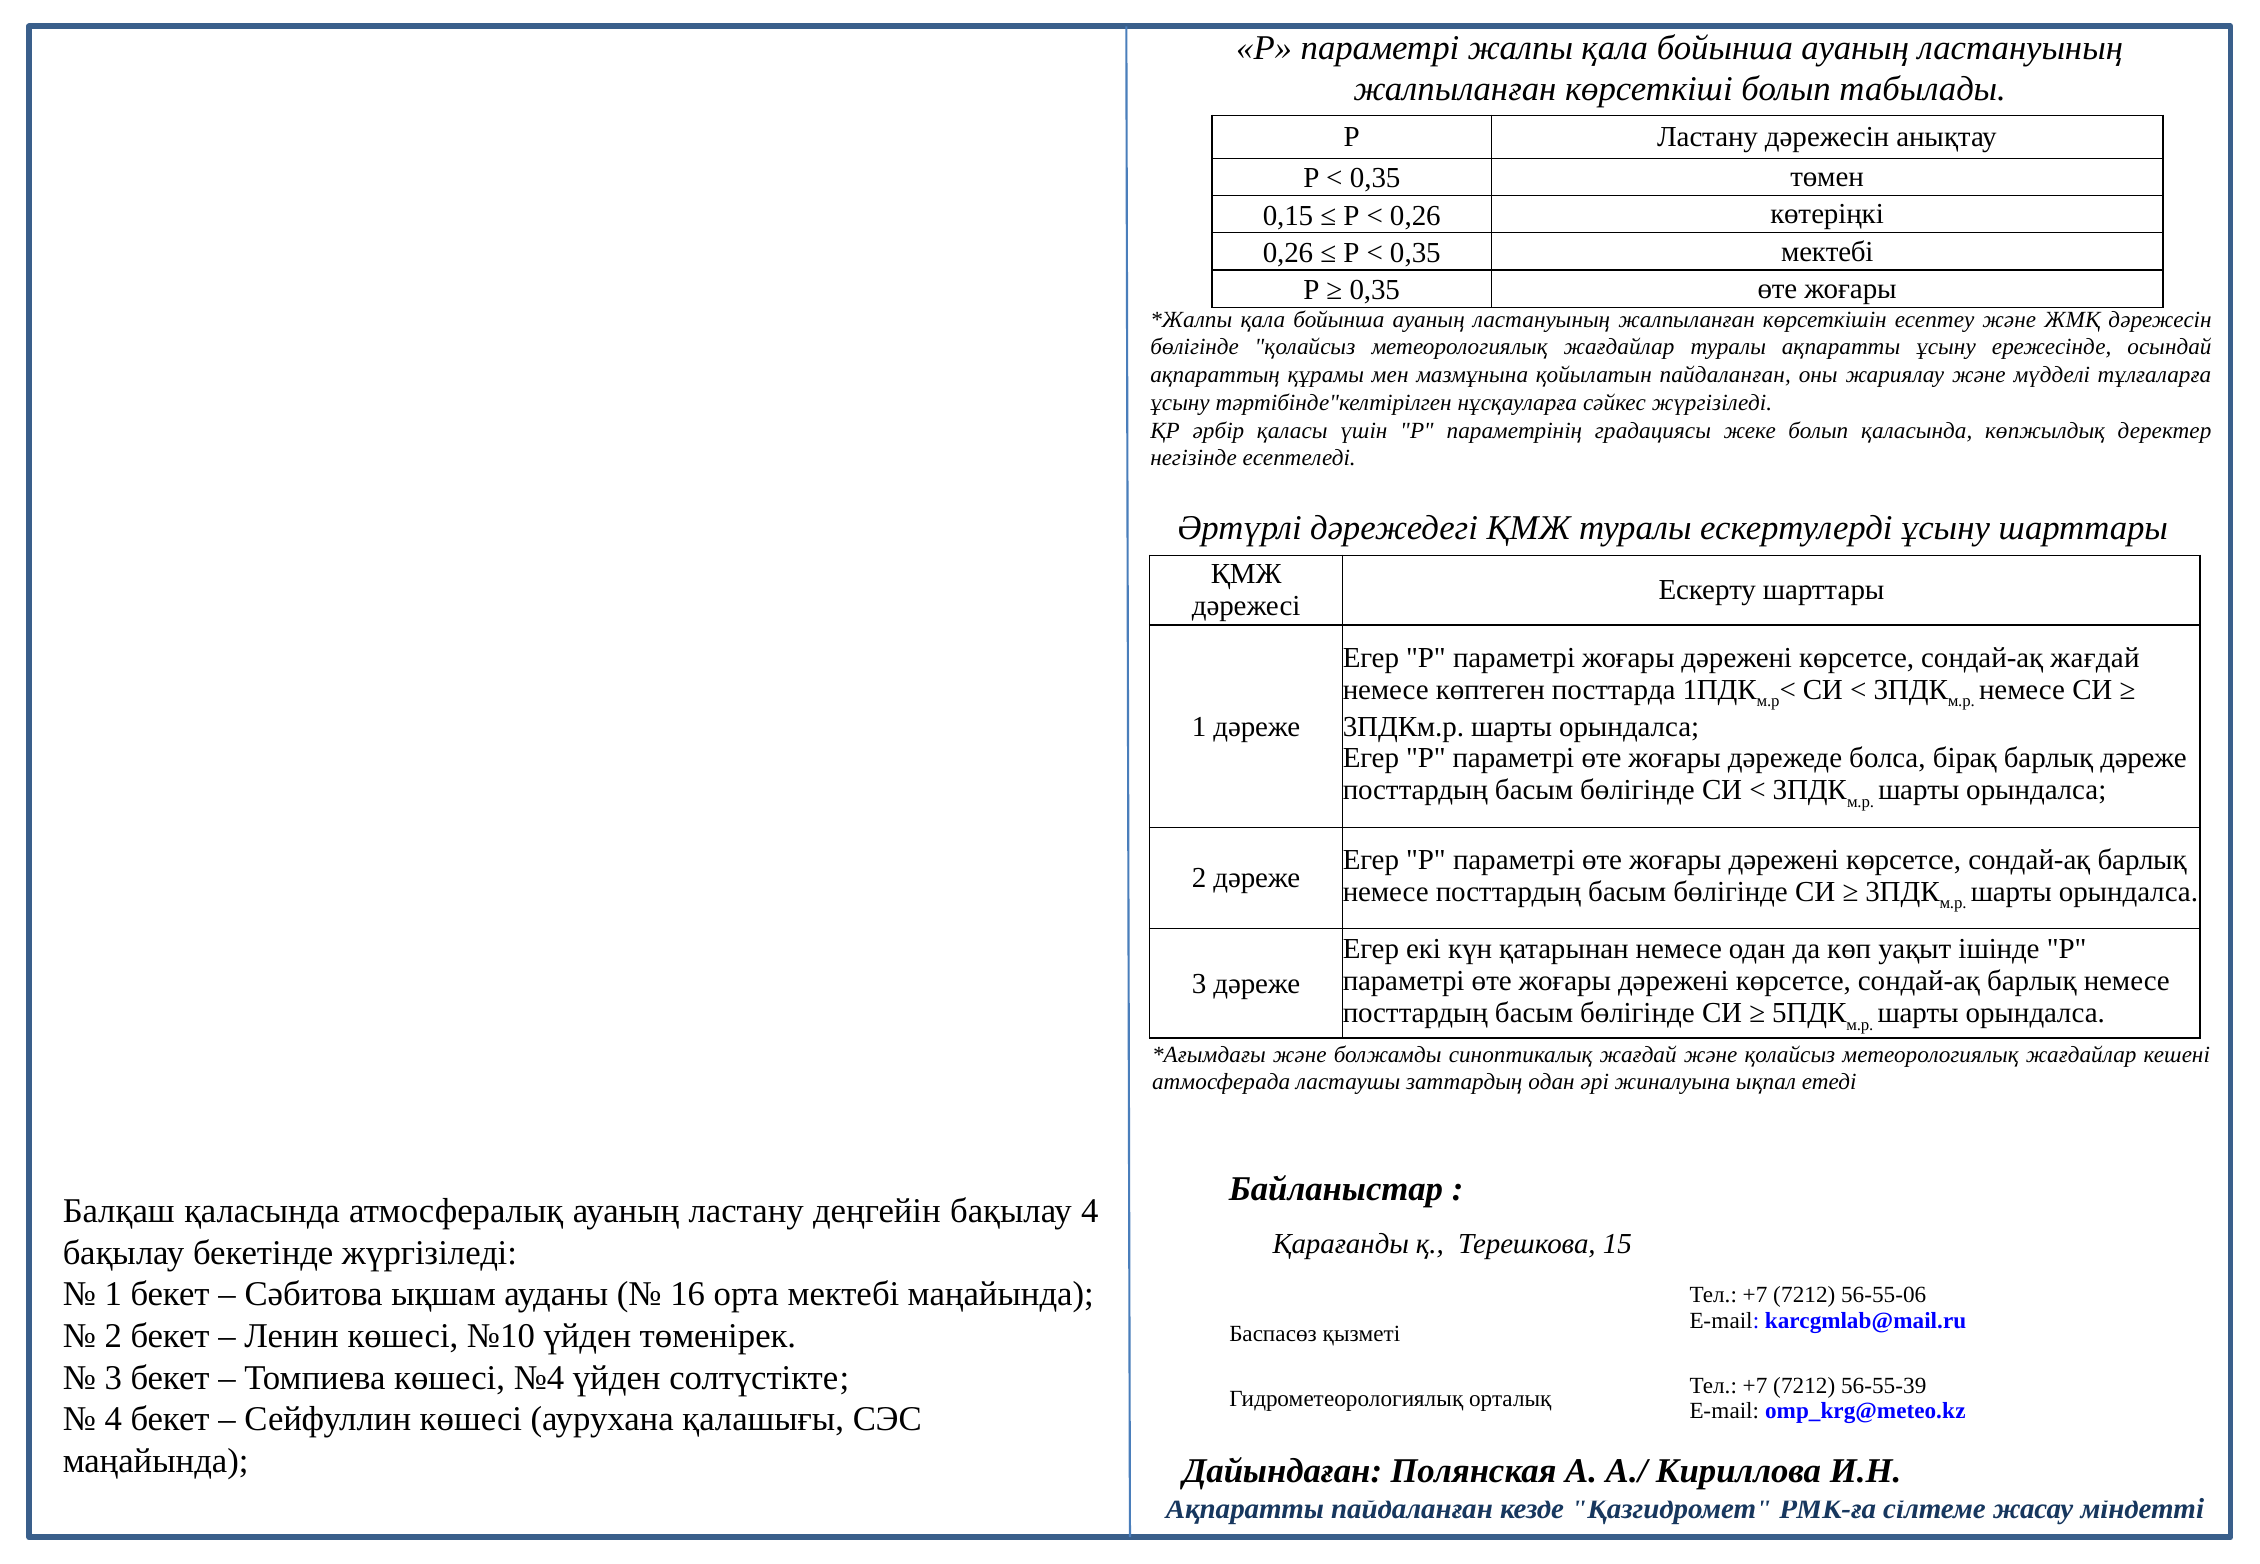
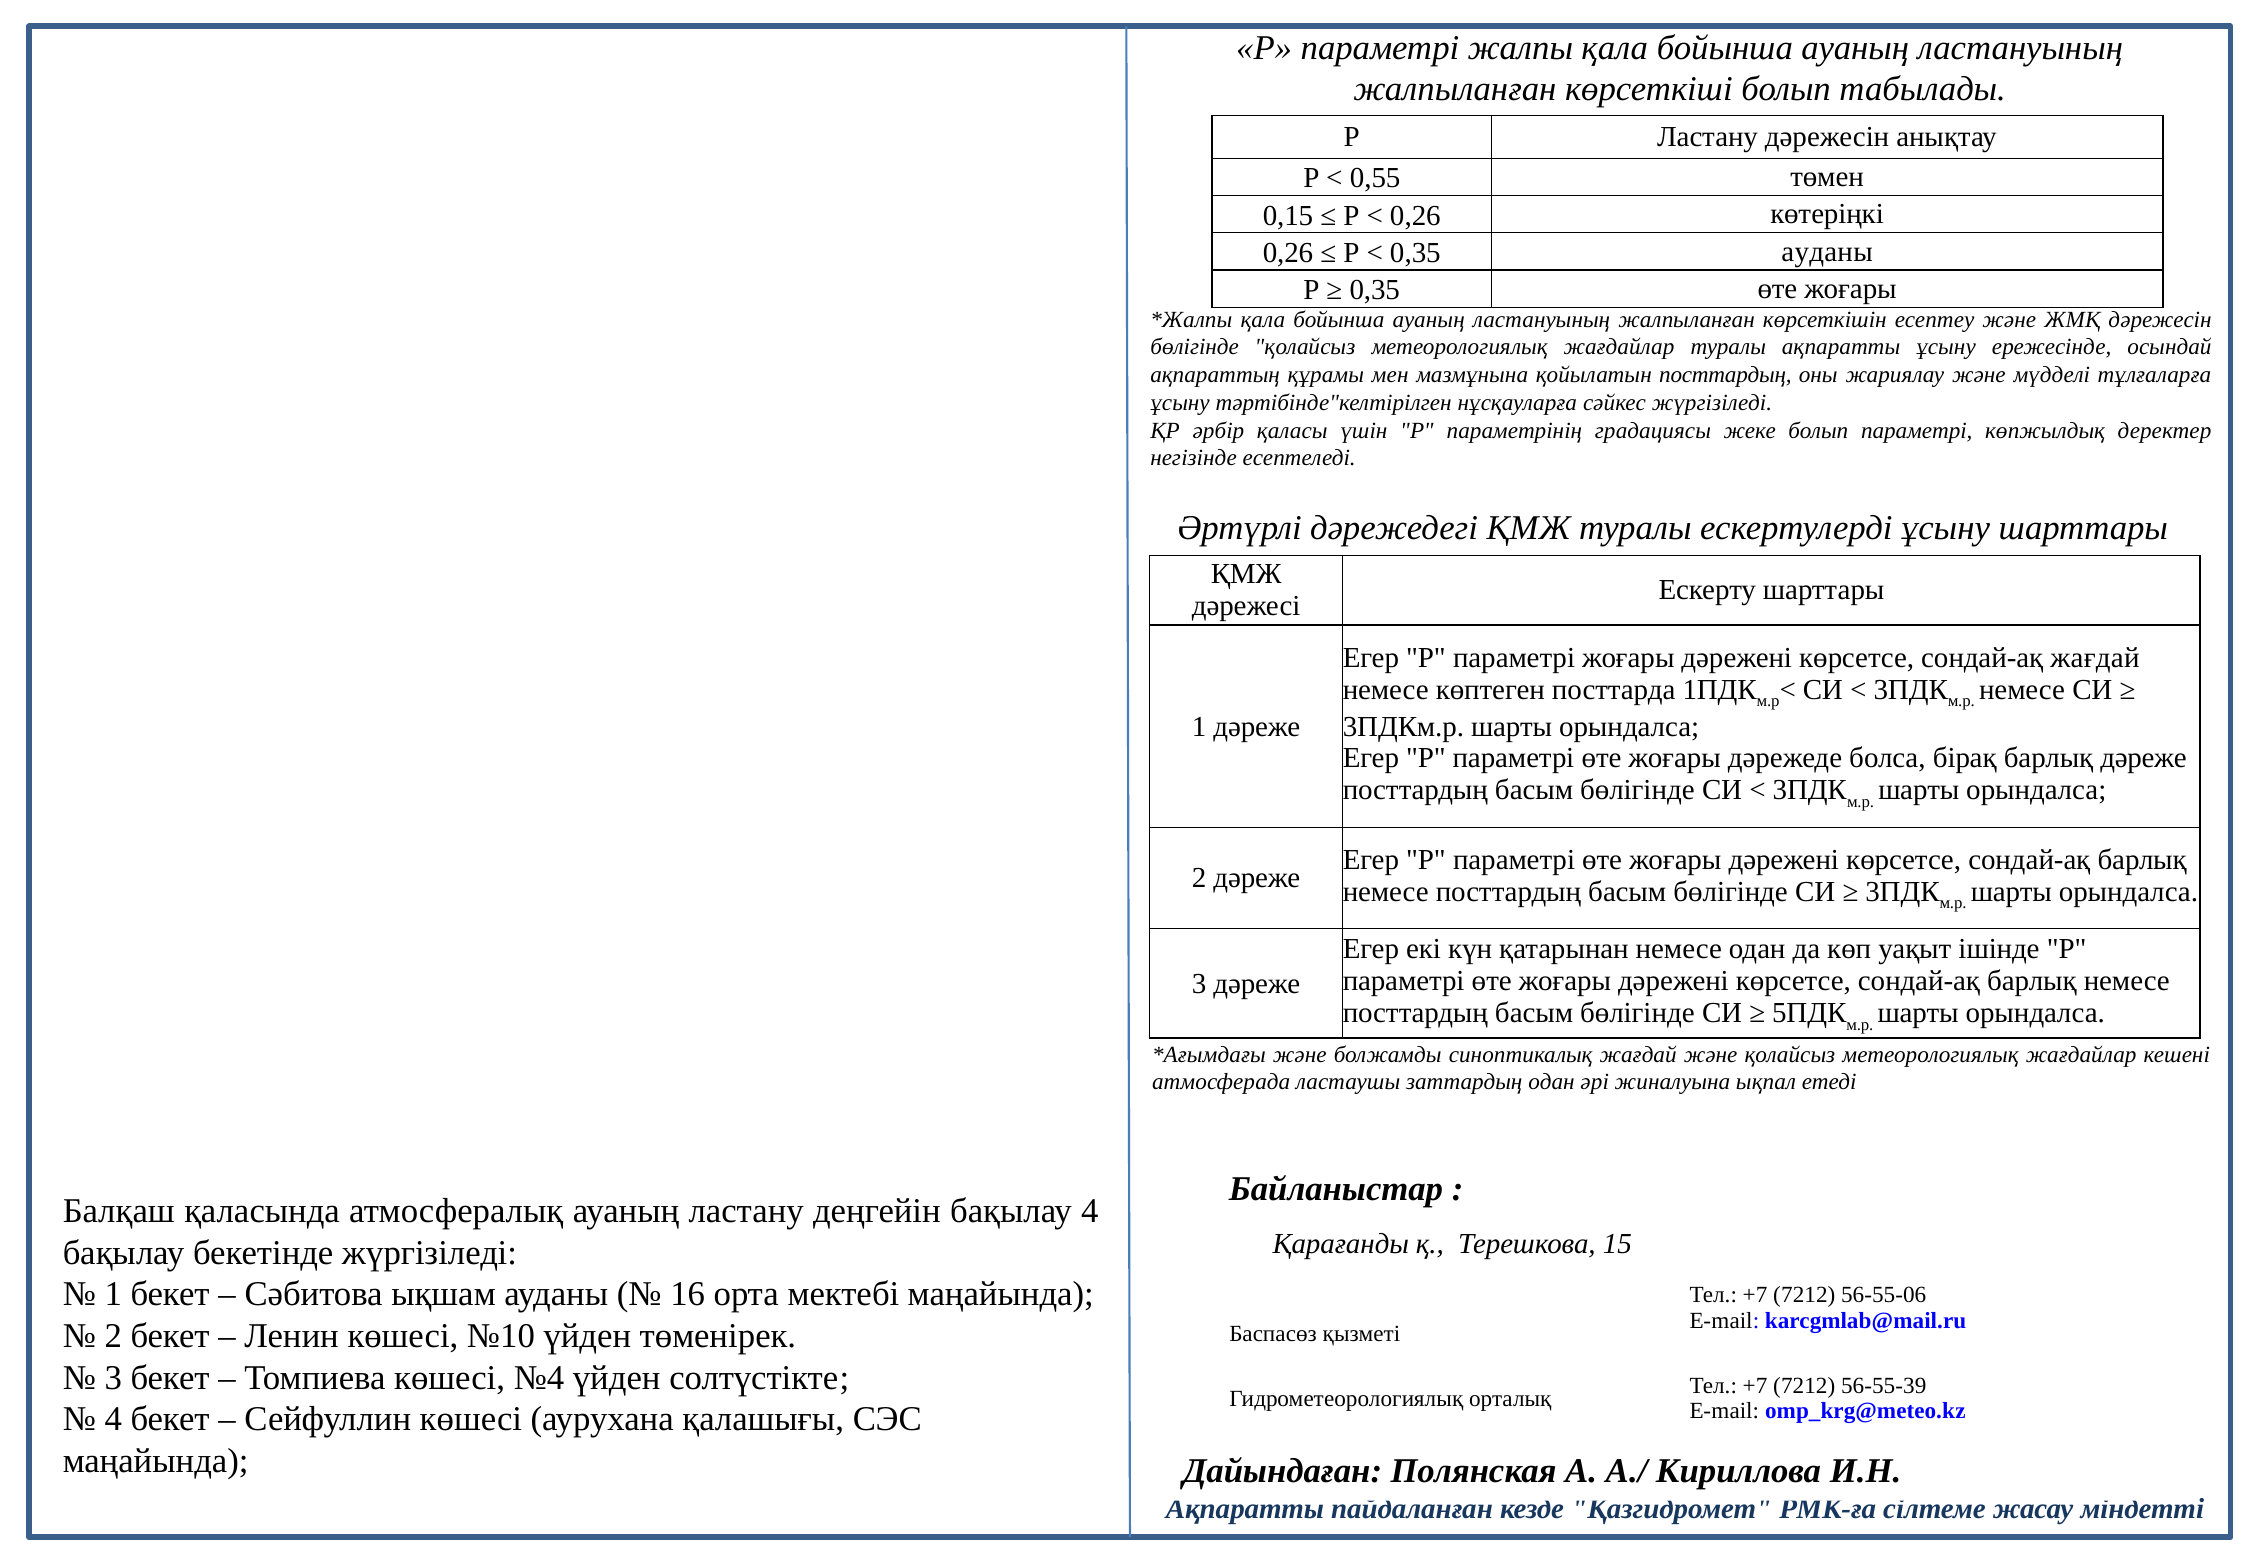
0,35 at (1375, 178): 0,35 -> 0,55
0,35 мектебі: мектебі -> ауданы
қойылатын пайдаланған: пайдаланған -> посттардың
болып қаласында: қаласында -> параметрі
